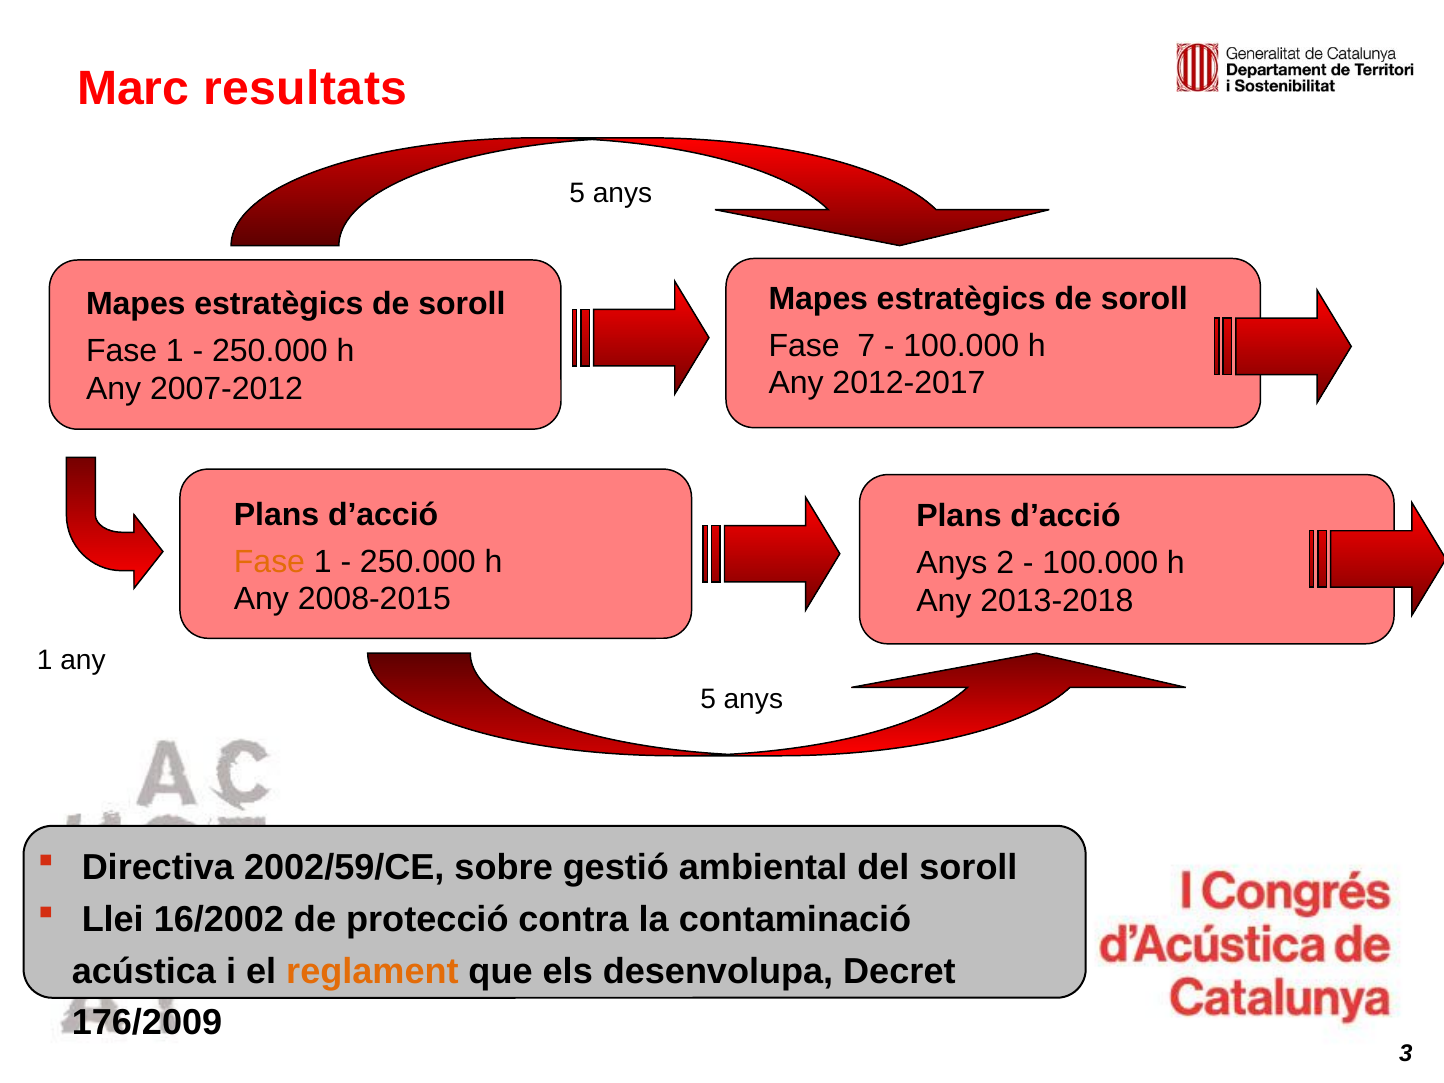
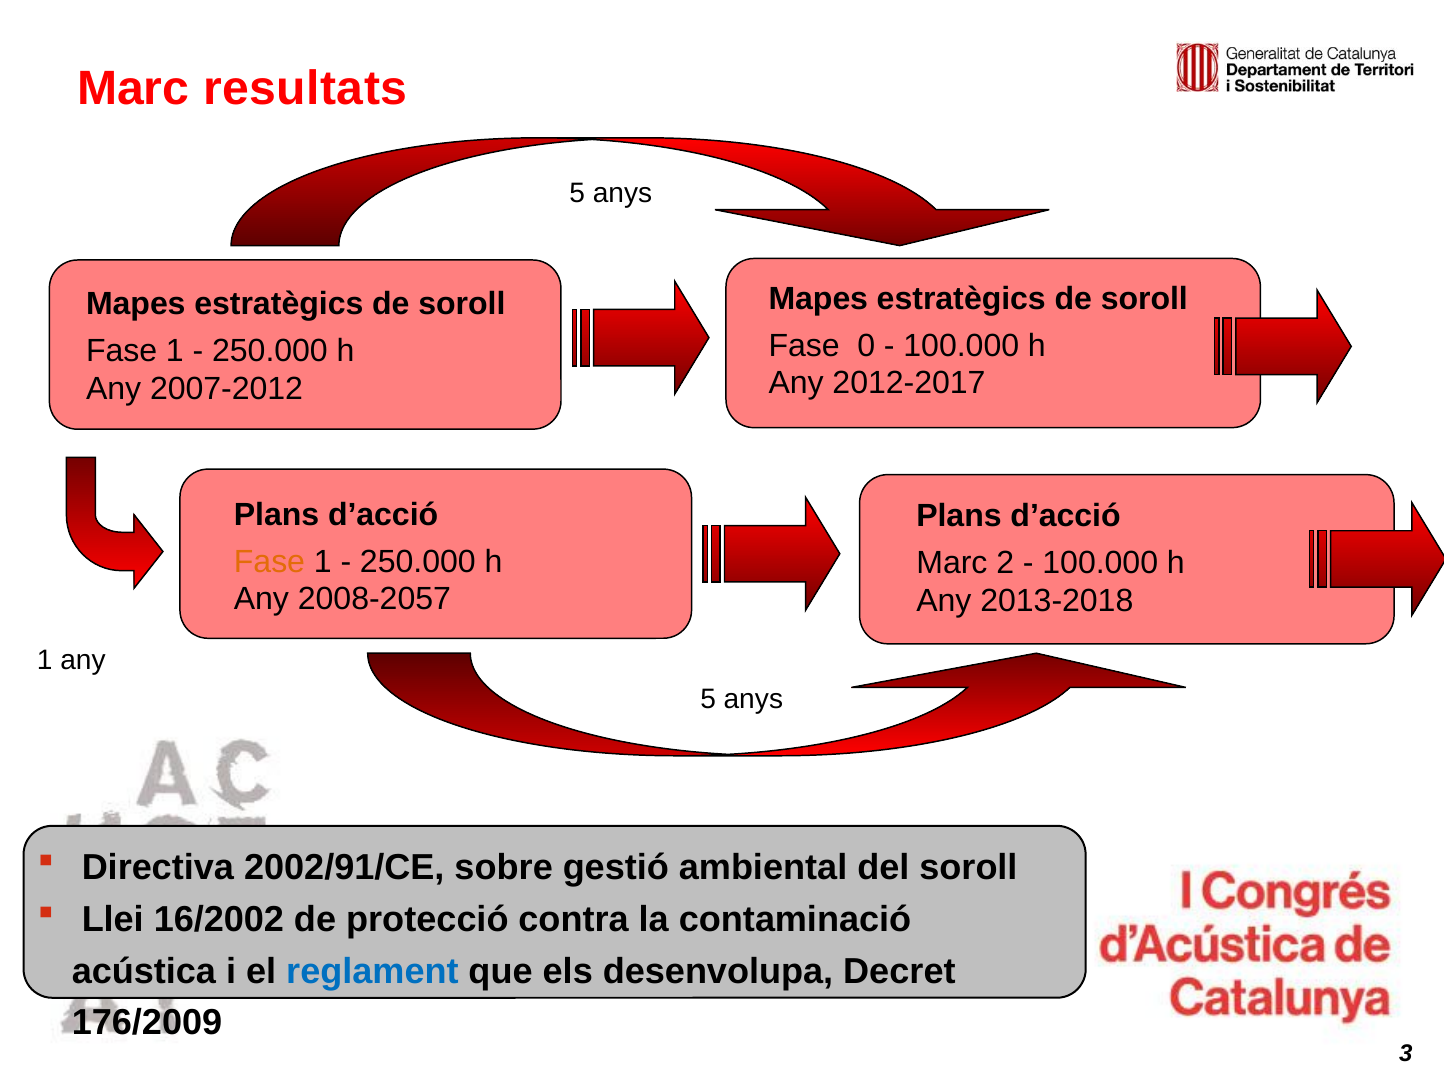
7: 7 -> 0
Anys at (952, 563): Anys -> Marc
2008-2015: 2008-2015 -> 2008-2057
2002/59/CE: 2002/59/CE -> 2002/91/CE
reglament colour: orange -> blue
